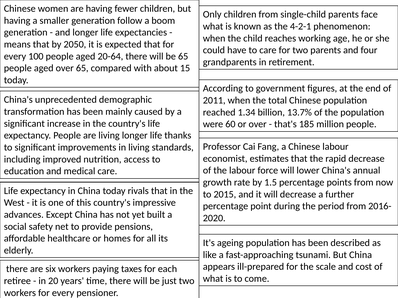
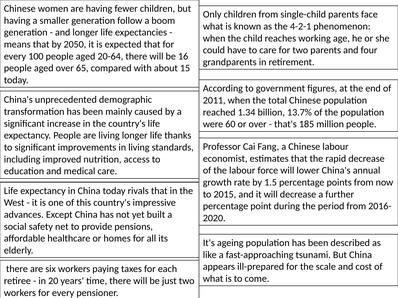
be 65: 65 -> 16
